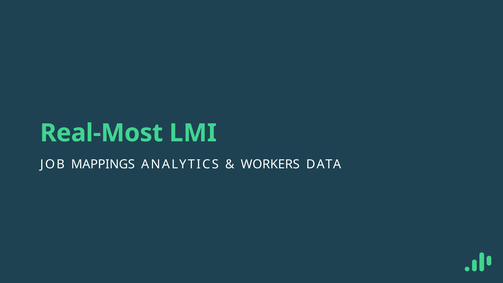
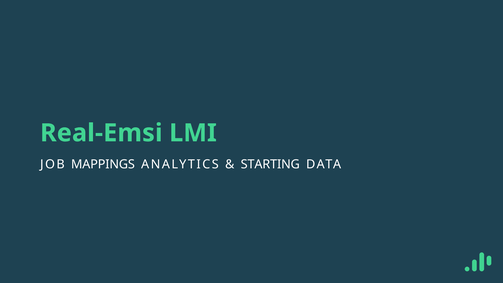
Real-Most: Real-Most -> Real-Emsi
WORKERS: WORKERS -> STARTING
